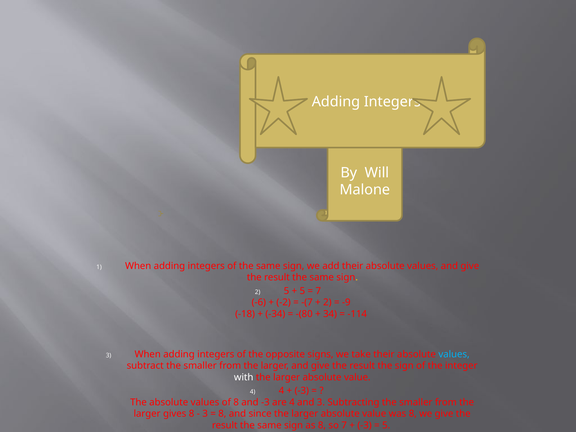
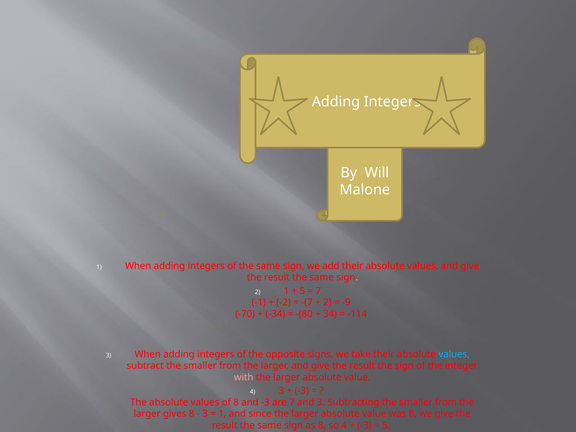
2 5: 5 -> 1
-6: -6 -> -1
-18: -18 -> -70
with colour: white -> pink
4 at (281, 391): 4 -> 3
are 4: 4 -> 7
8 at (222, 414): 8 -> 1
so 7: 7 -> 4
